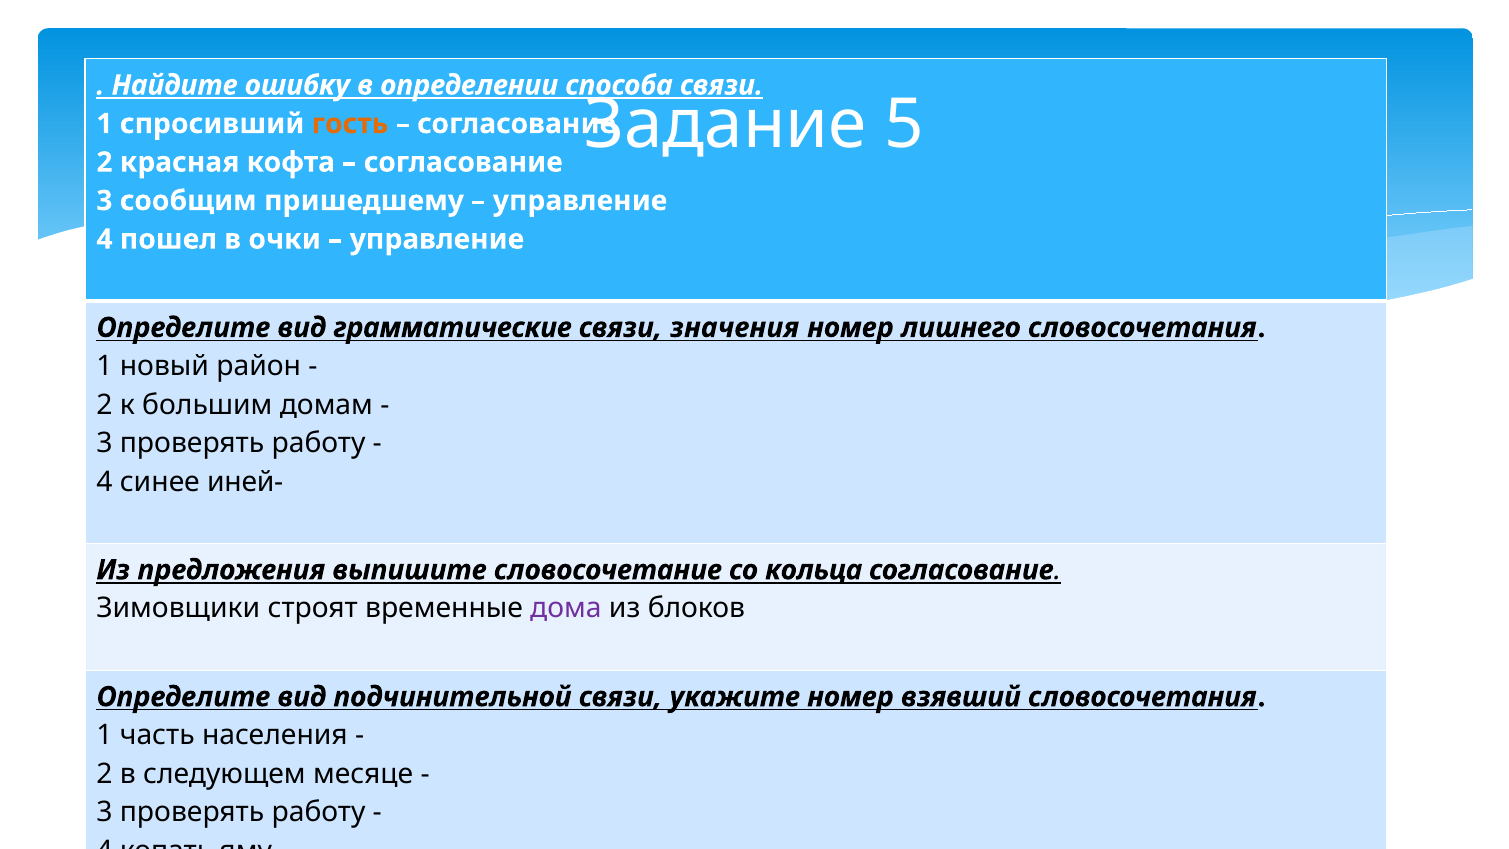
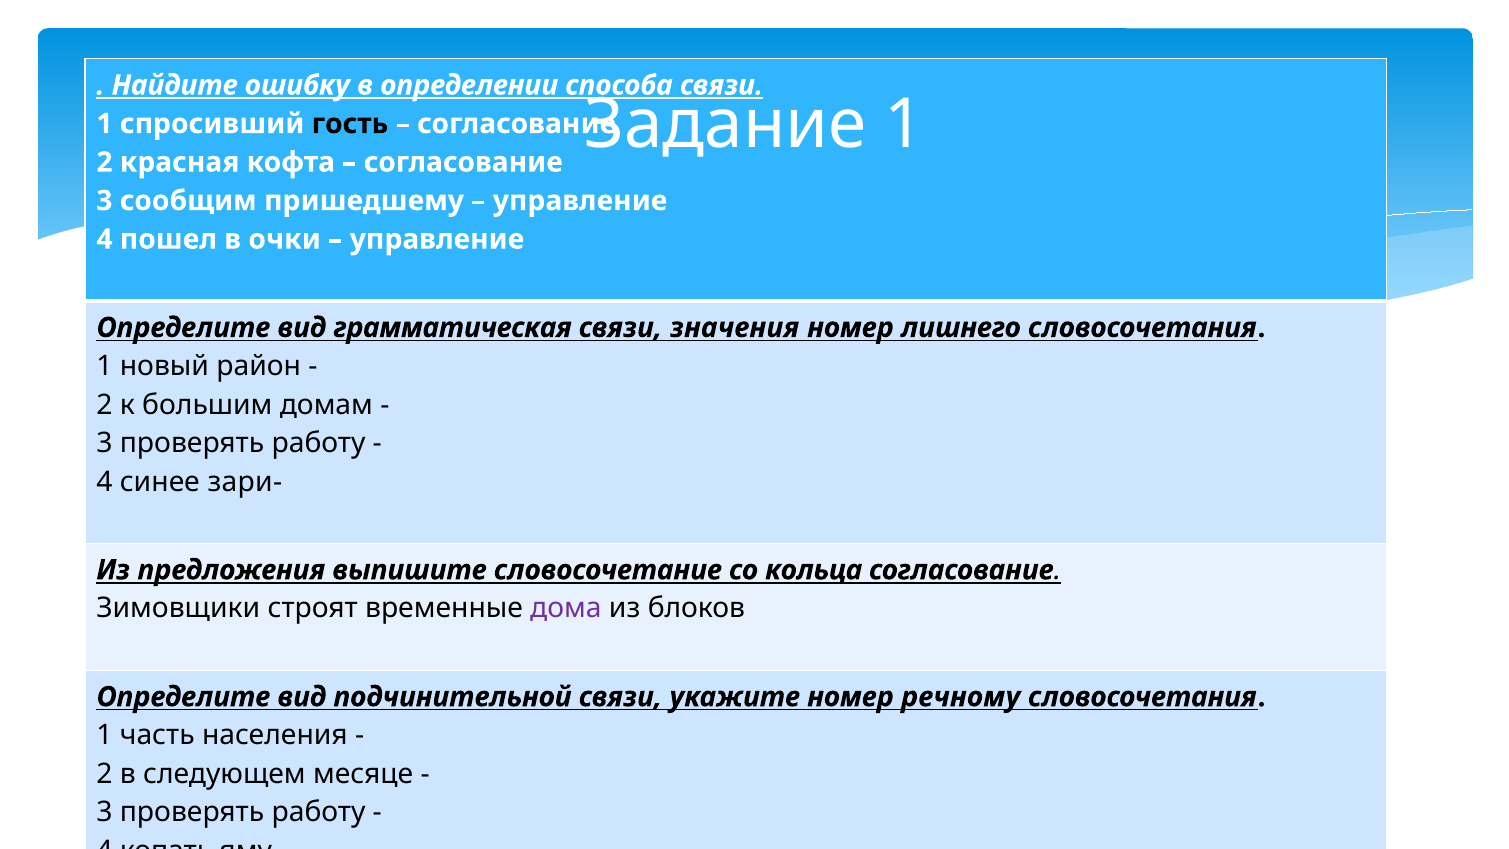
Задание 5: 5 -> 1
гость colour: orange -> black
грамматические: грамматические -> грамматическая
иней-: иней- -> зари-
взявший: взявший -> речному
